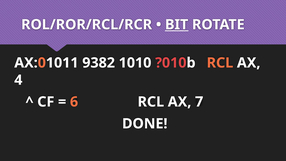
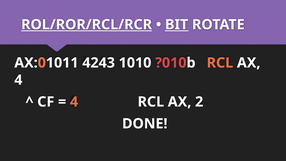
ROL/ROR/RCL/RCR underline: none -> present
9382: 9382 -> 4243
6 at (74, 102): 6 -> 4
7: 7 -> 2
